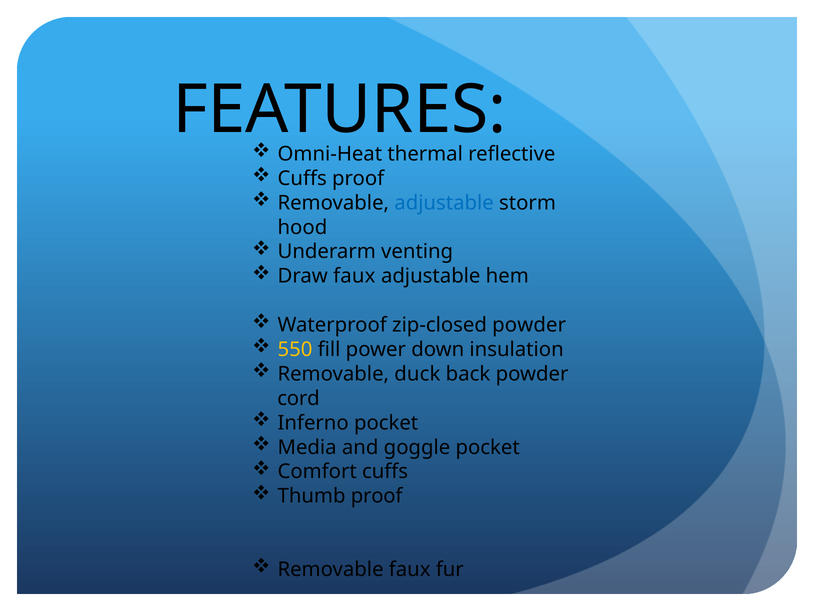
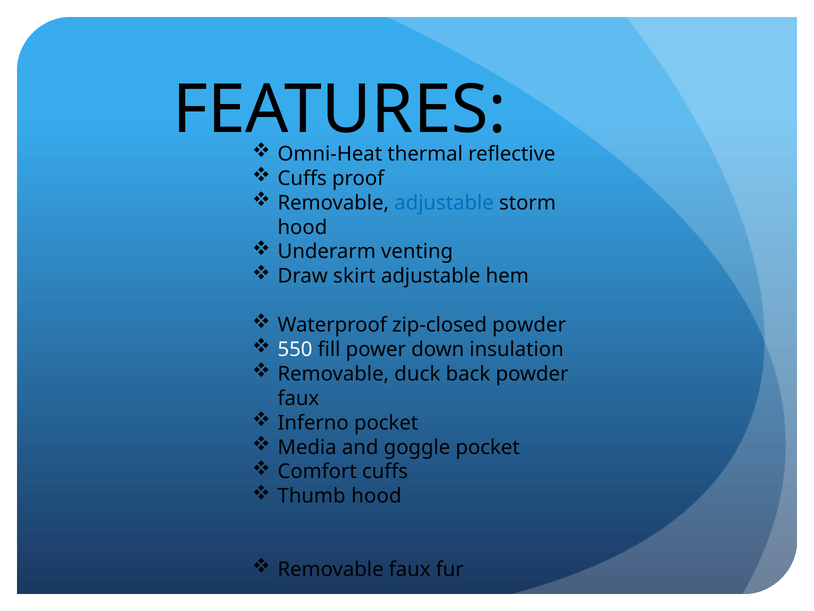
Draw faux: faux -> skirt
550 colour: yellow -> white
cord at (298, 398): cord -> faux
Thumb proof: proof -> hood
